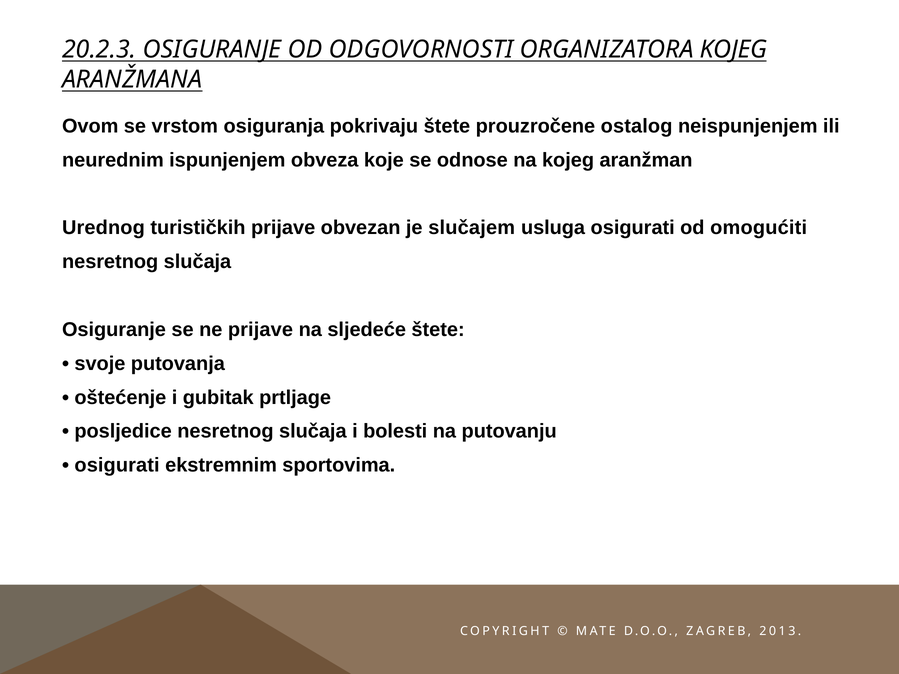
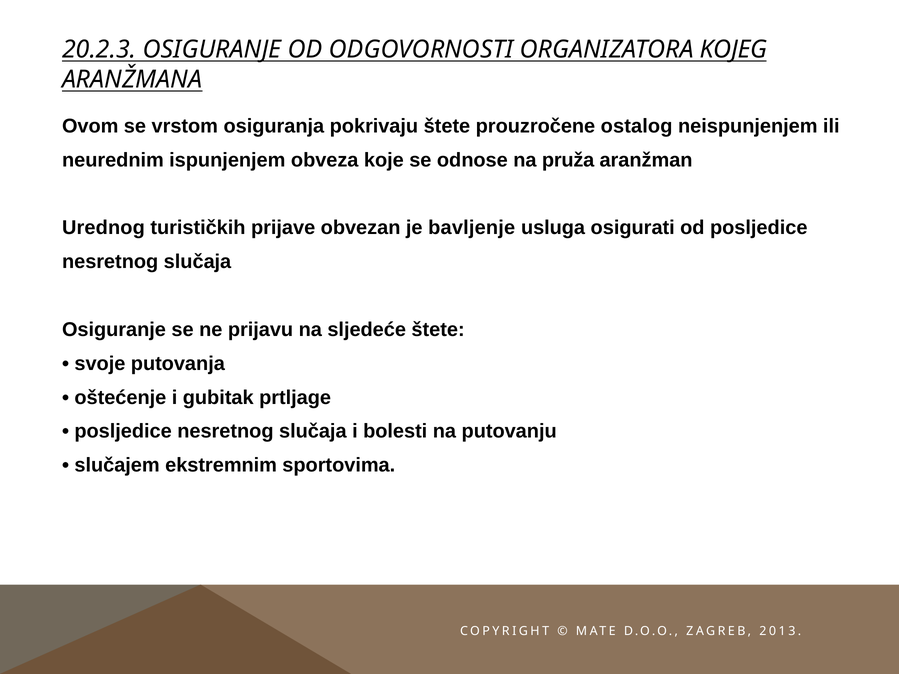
na kojeg: kojeg -> pruža
slučajem: slučajem -> bavljenje
od omogućiti: omogućiti -> posljedice
ne prijave: prijave -> prijavu
osigurati at (117, 465): osigurati -> slučajem
